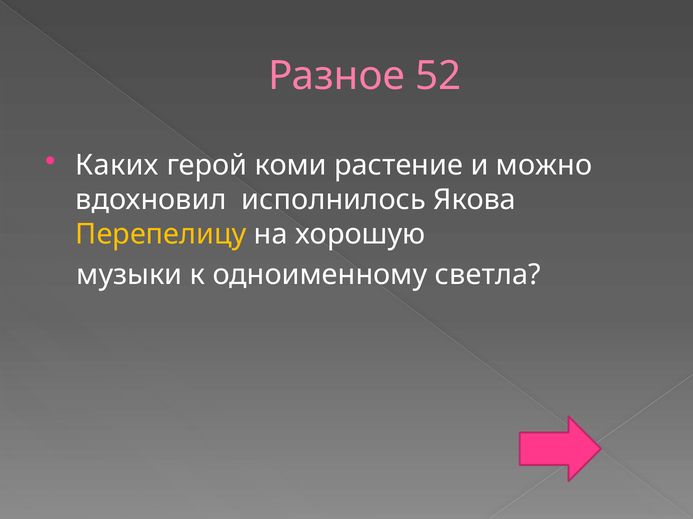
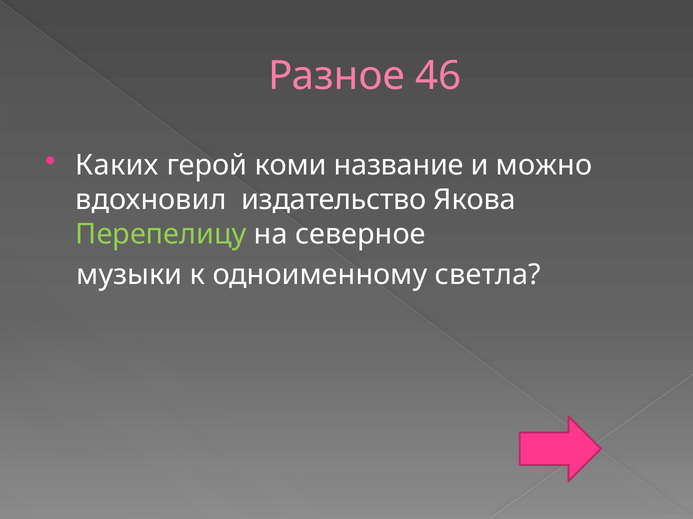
52: 52 -> 46
растение: растение -> название
исполнилось: исполнилось -> издательство
Перепелицу colour: yellow -> light green
хорошую: хорошую -> северное
